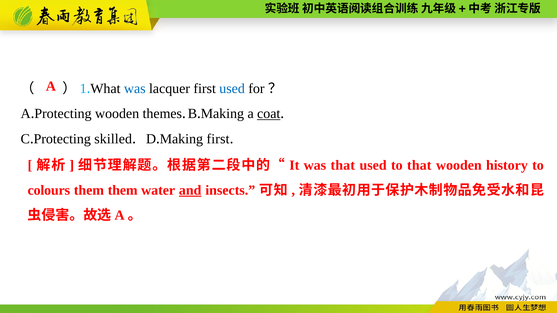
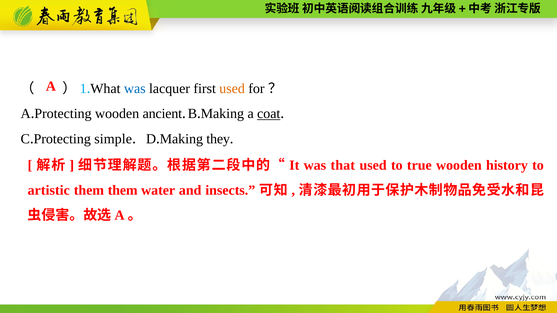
used at (232, 89) colour: blue -> orange
themes: themes -> ancient
skilled: skilled -> simple
first at (218, 139): first -> they
to that: that -> true
colours: colours -> artistic
and underline: present -> none
